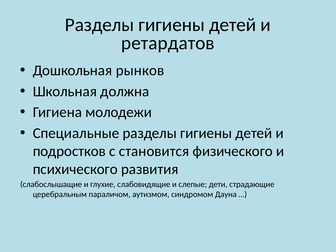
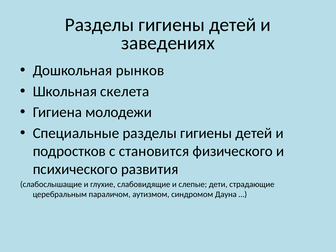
ретардатов: ретардатов -> заведениях
должна: должна -> скелета
